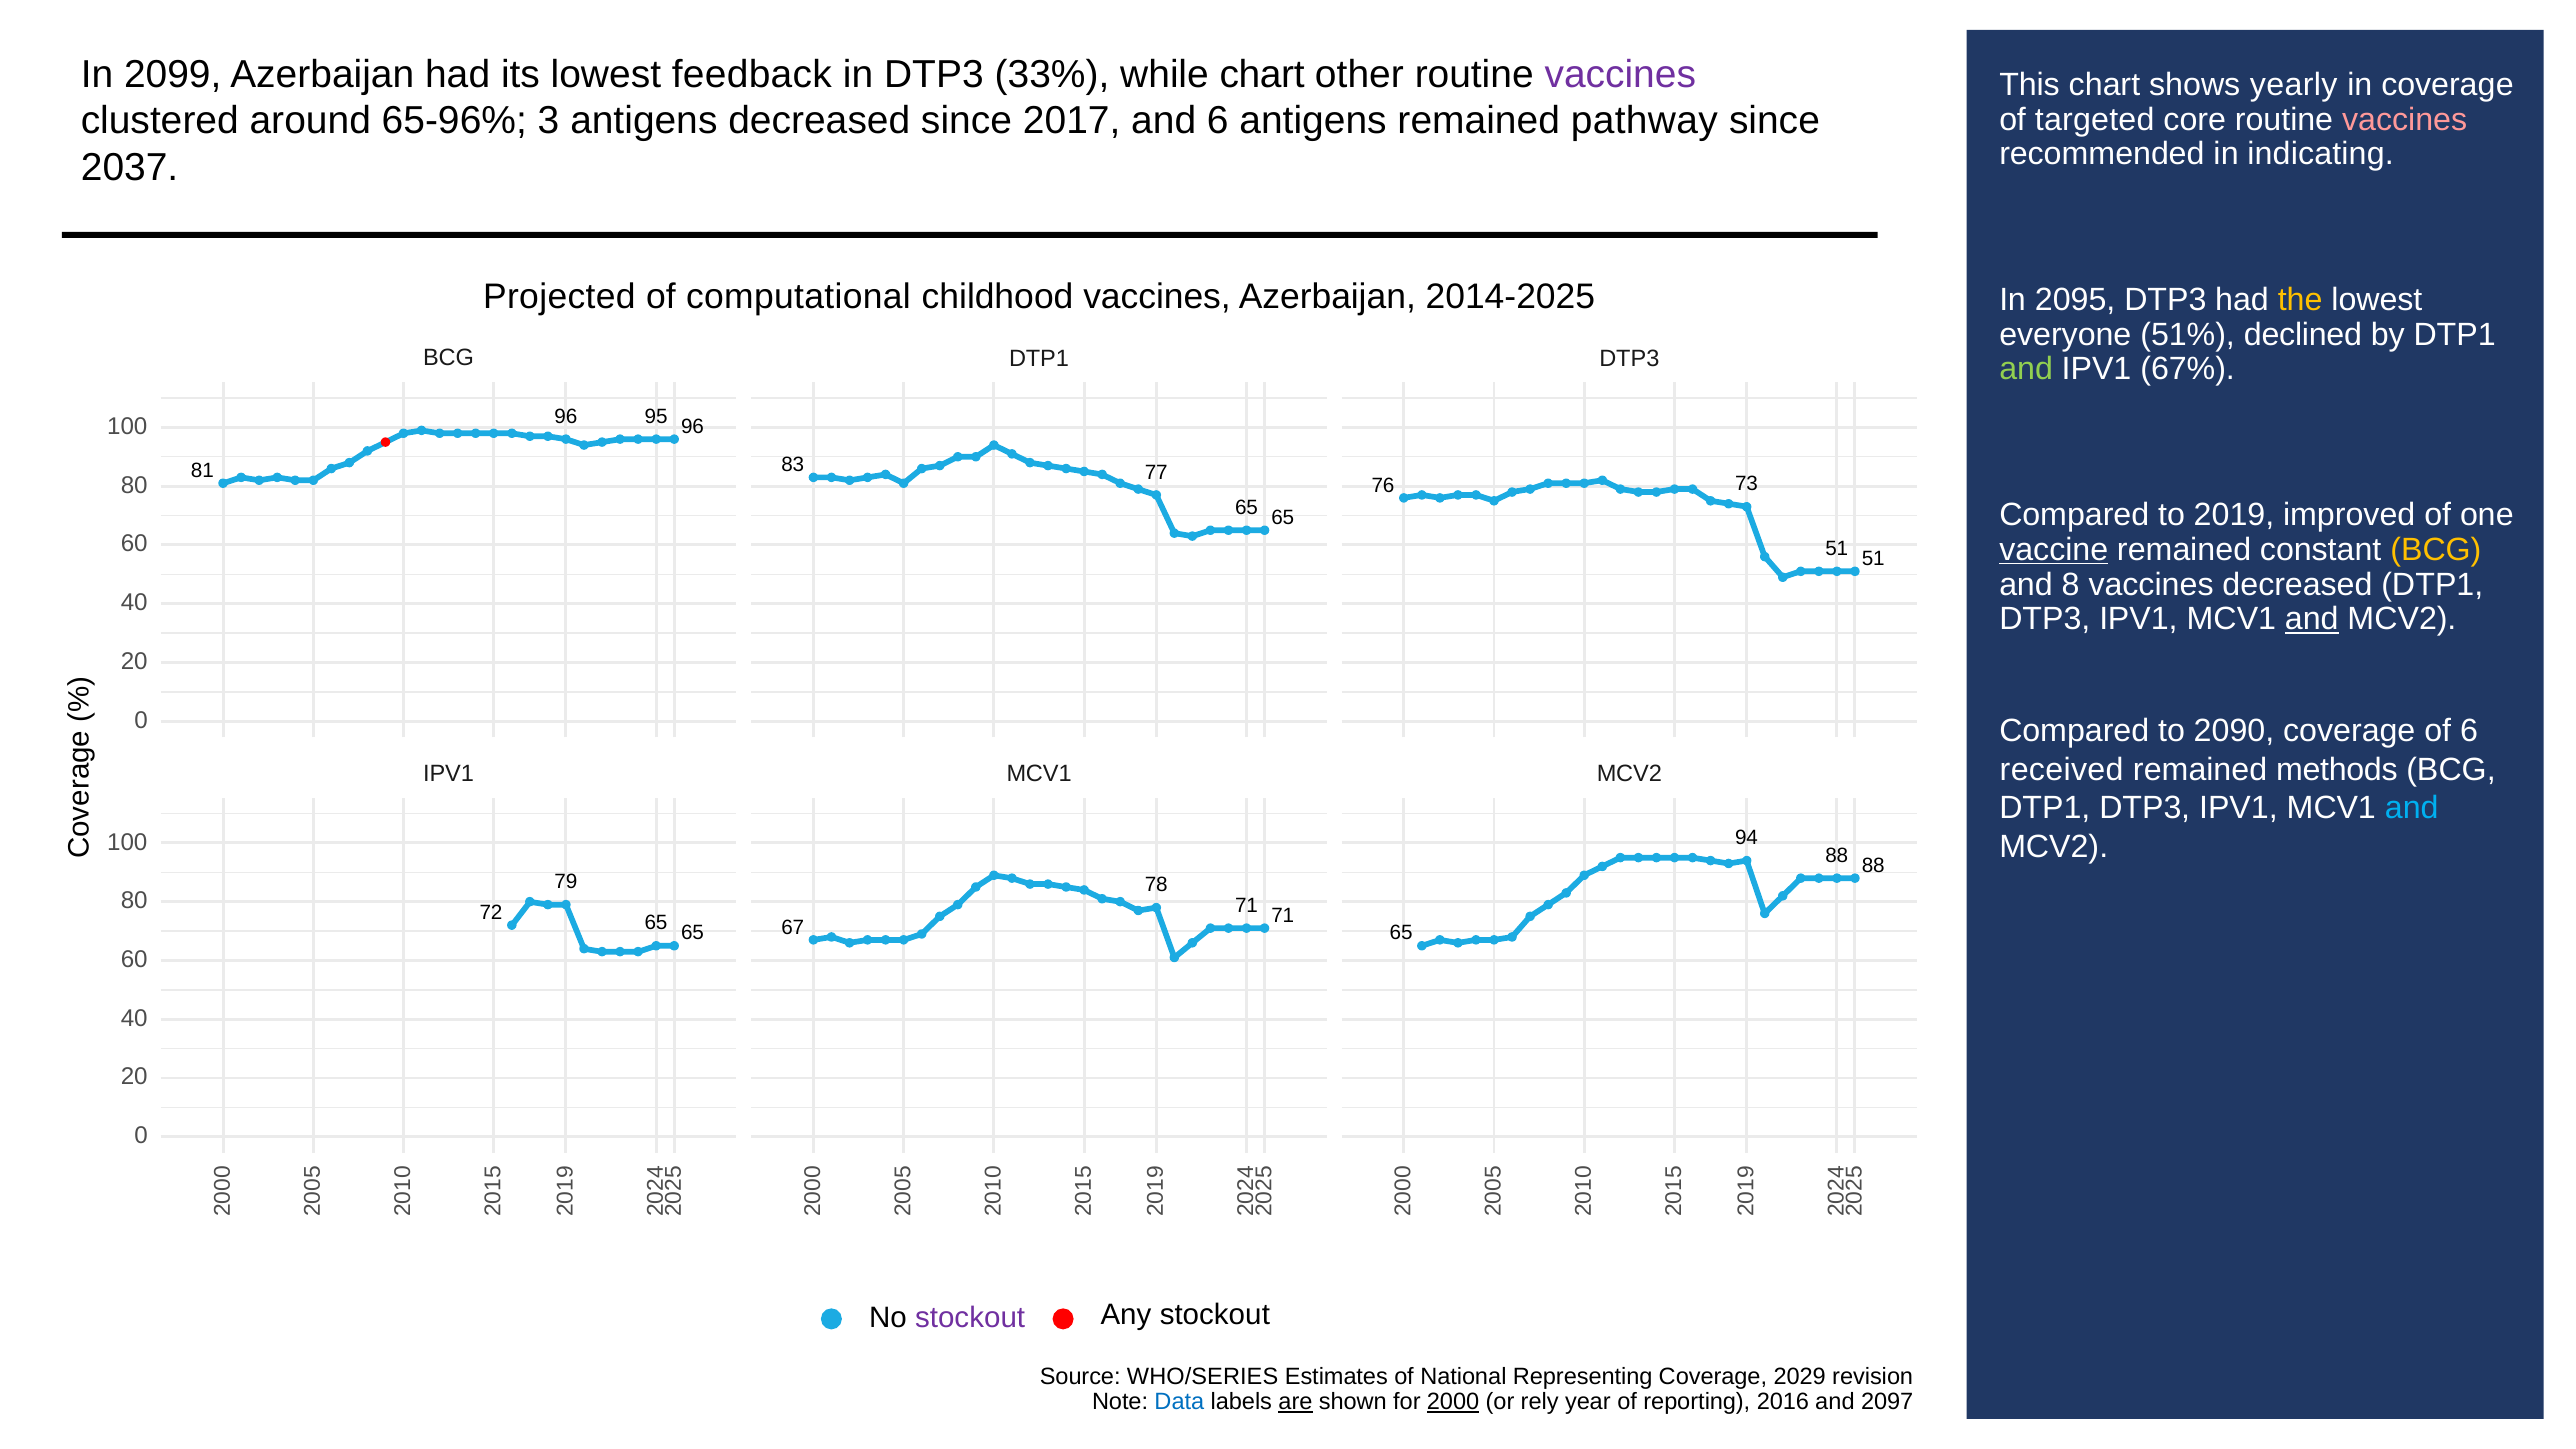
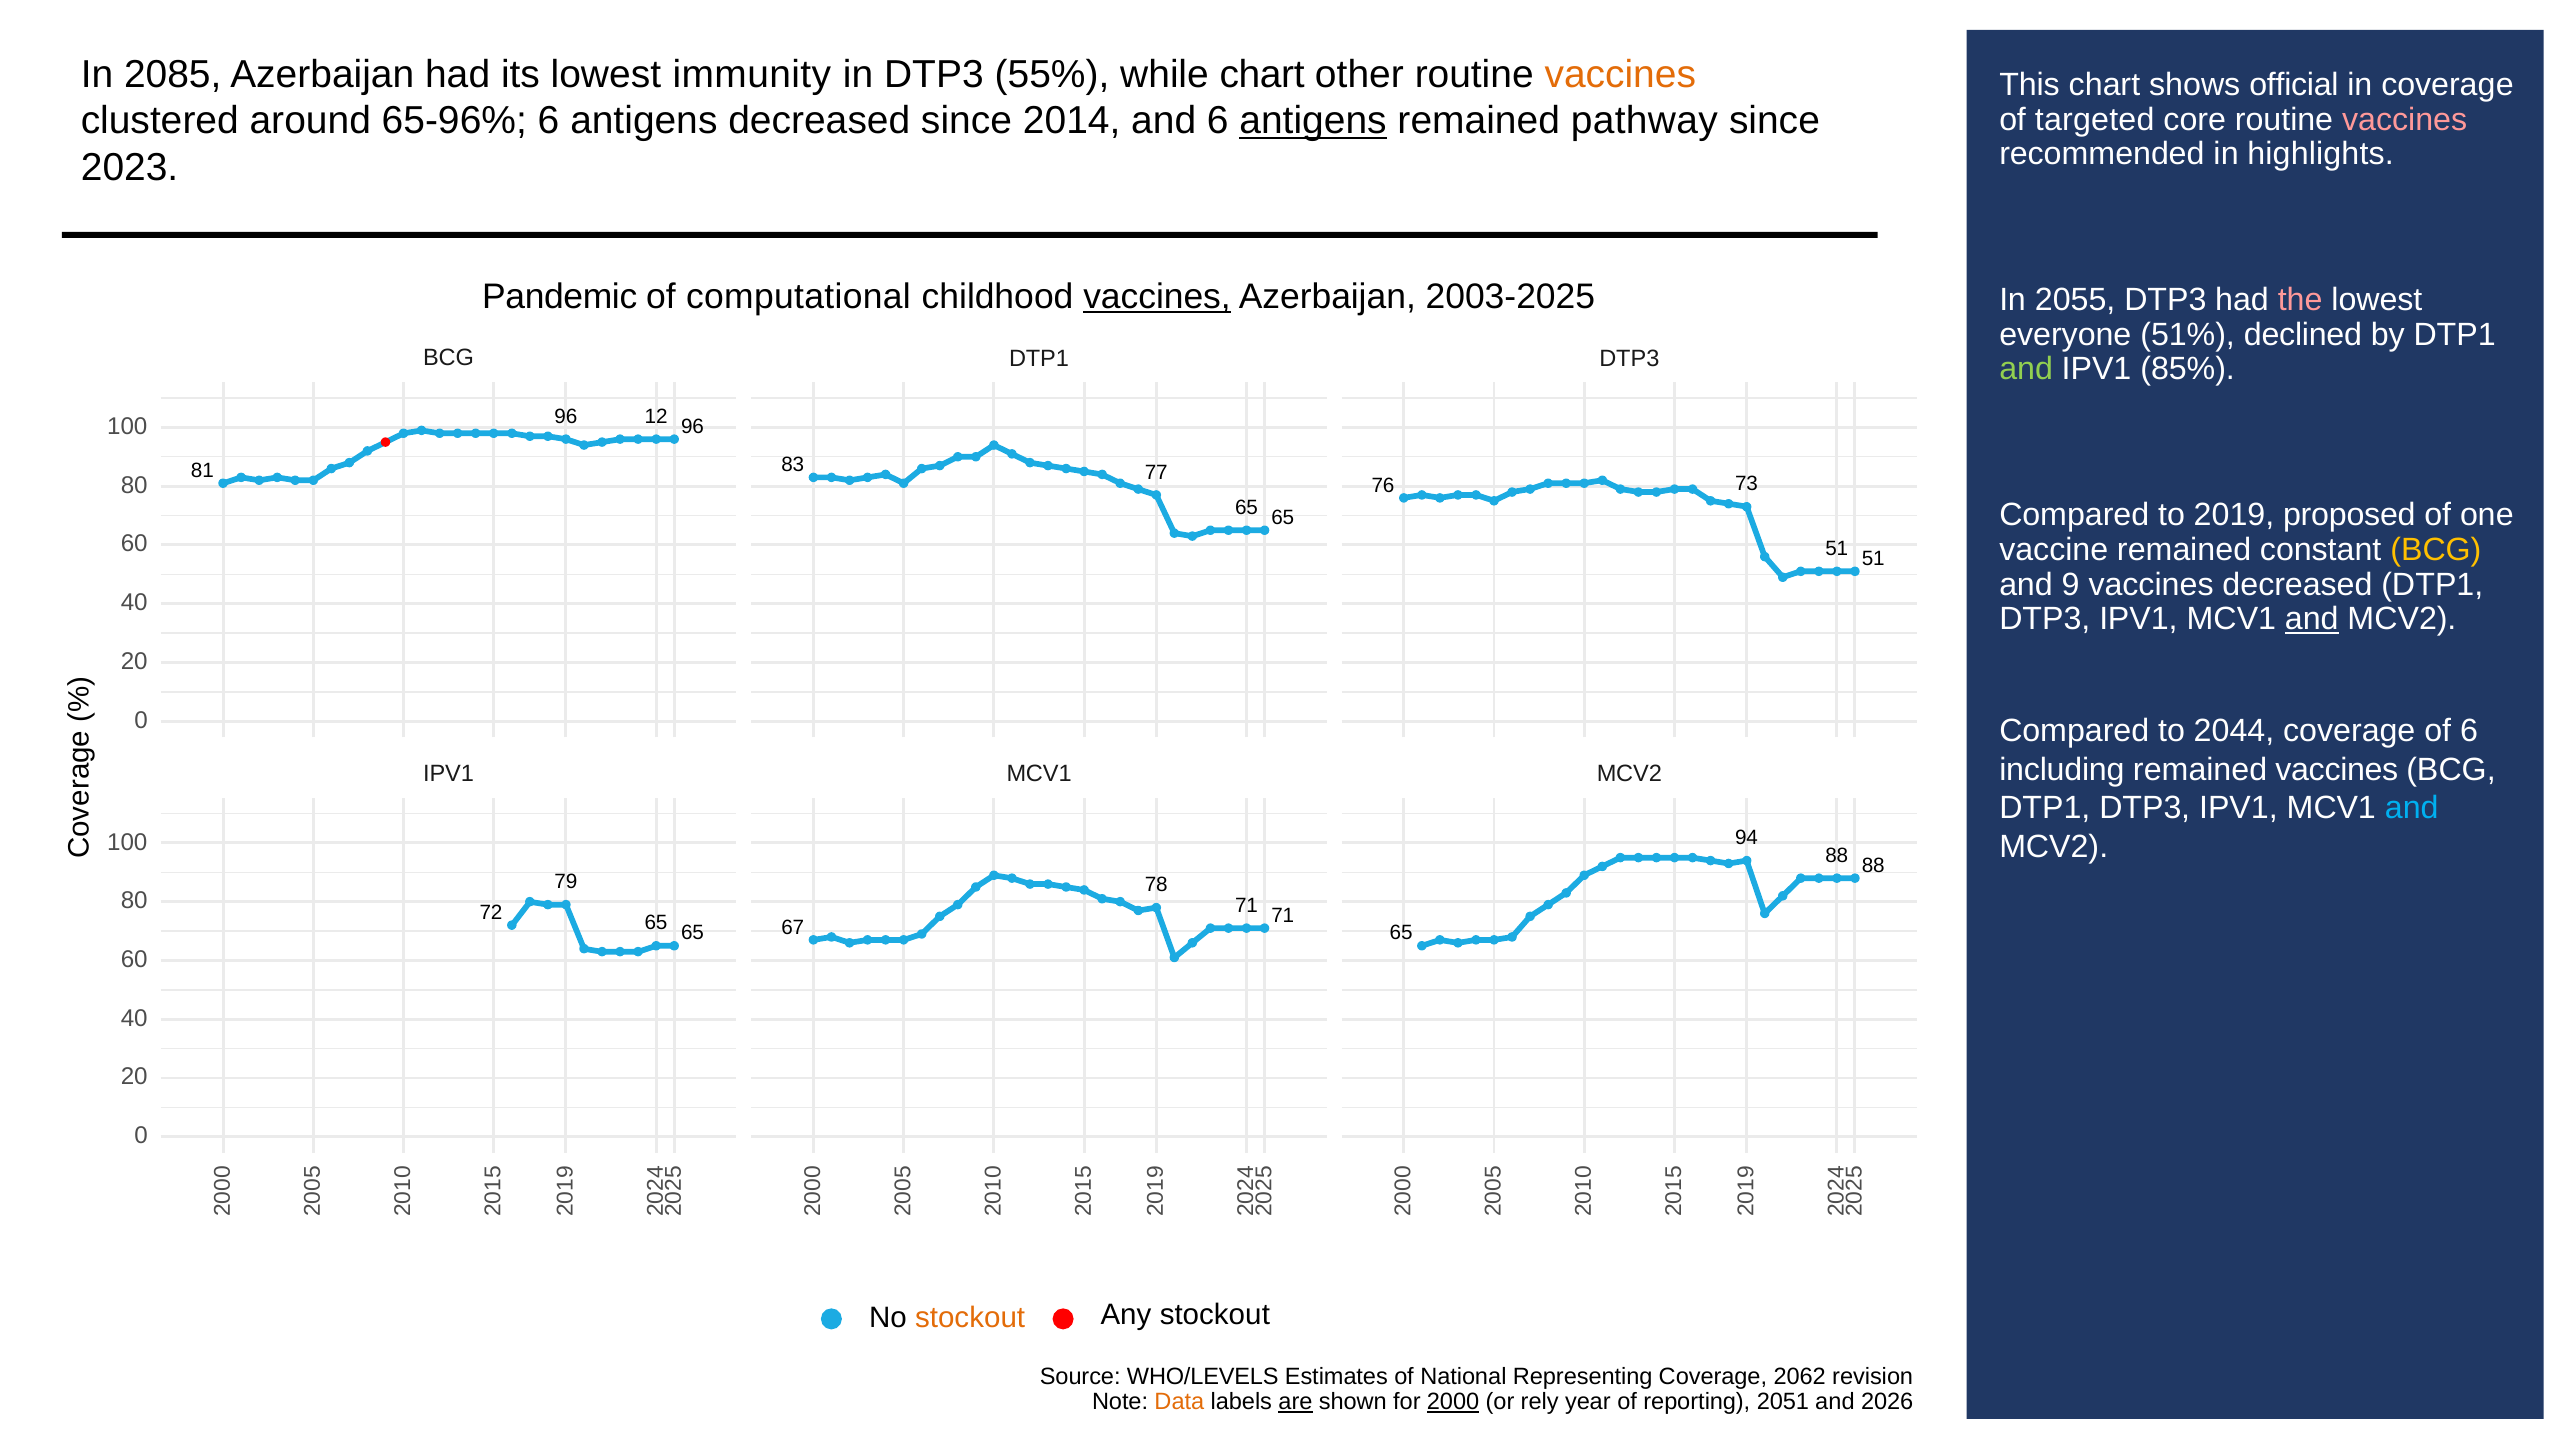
2099: 2099 -> 2085
feedback: feedback -> immunity
33%: 33% -> 55%
vaccines at (1620, 74) colour: purple -> orange
yearly: yearly -> official
65-96% 3: 3 -> 6
2017: 2017 -> 2014
antigens at (1313, 121) underline: none -> present
indicating: indicating -> highlights
2037: 2037 -> 2023
Projected: Projected -> Pandemic
vaccines at (1157, 297) underline: none -> present
2014-2025: 2014-2025 -> 2003-2025
2095: 2095 -> 2055
the colour: yellow -> pink
67%: 67% -> 85%
95: 95 -> 12
improved: improved -> proposed
vaccine underline: present -> none
and 8: 8 -> 9
2090: 2090 -> 2044
received: received -> including
remained methods: methods -> vaccines
stockout at (970, 1318) colour: purple -> orange
WHO/SERIES: WHO/SERIES -> WHO/LEVELS
2029: 2029 -> 2062
Data colour: blue -> orange
2016: 2016 -> 2051
2097: 2097 -> 2026
